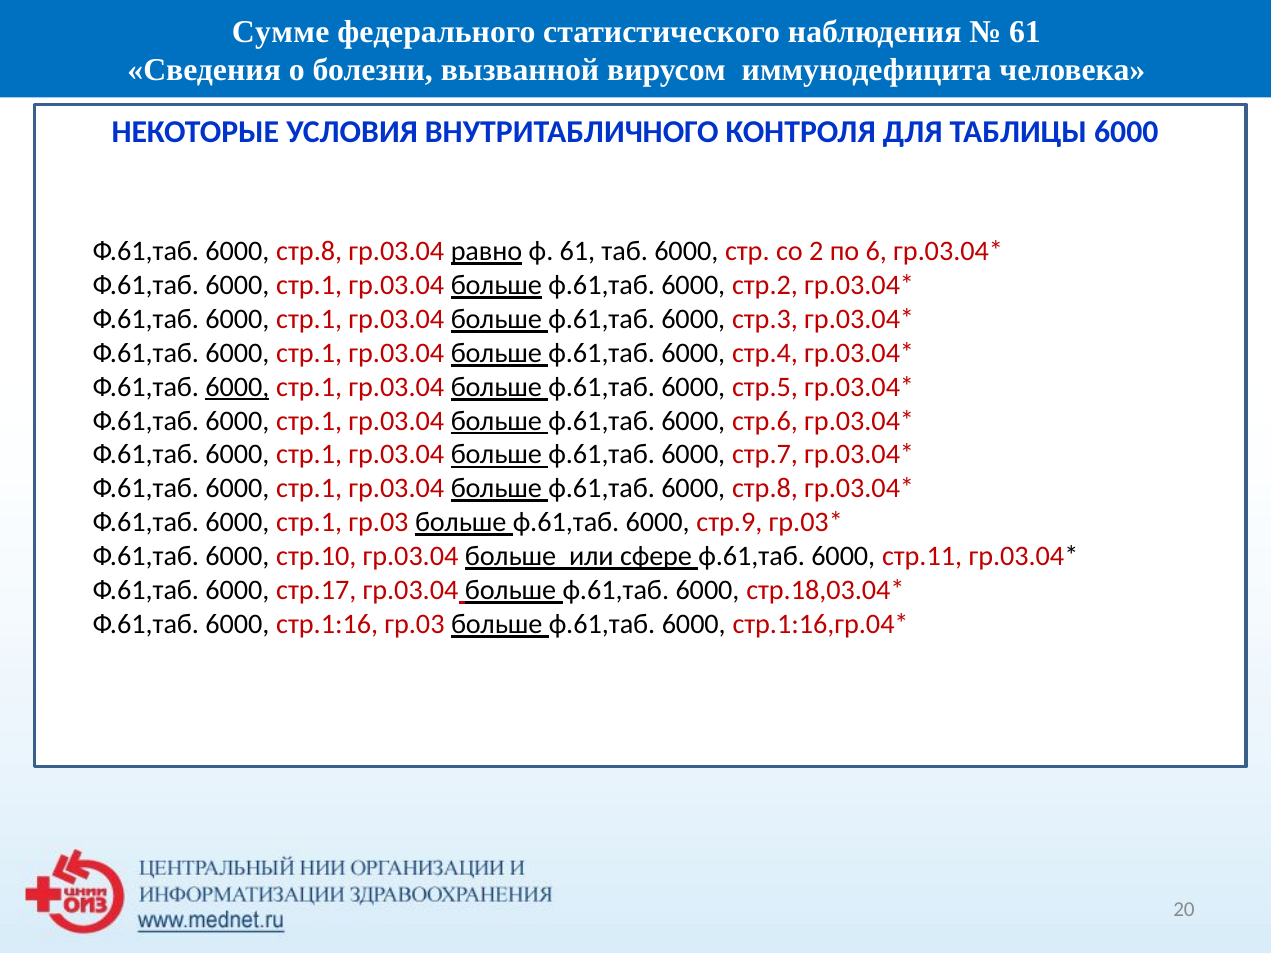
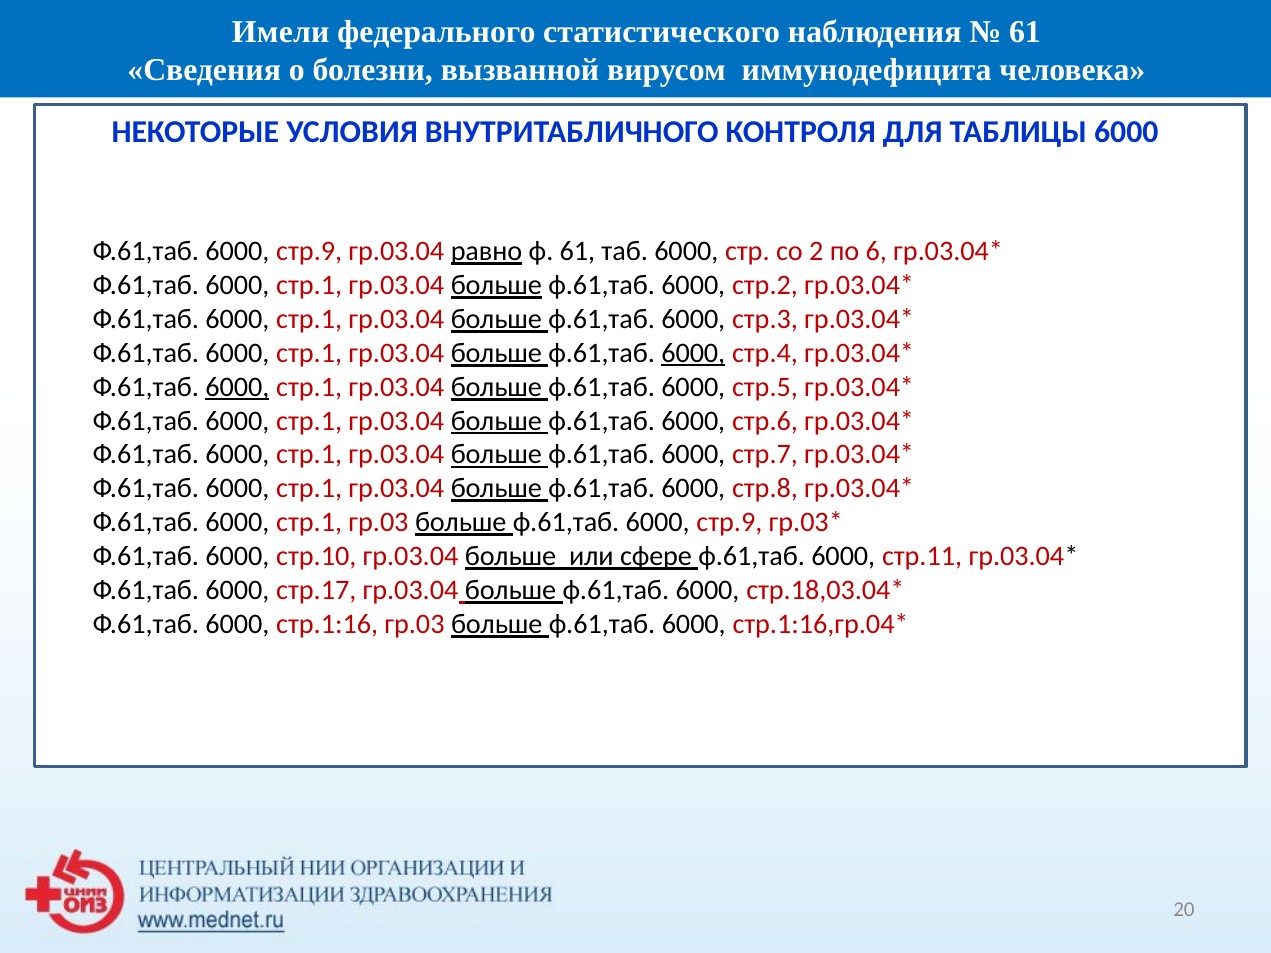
Сумме: Сумме -> Имели
стр.8 at (309, 251): стр.8 -> стр.9
6000 at (693, 353) underline: none -> present
